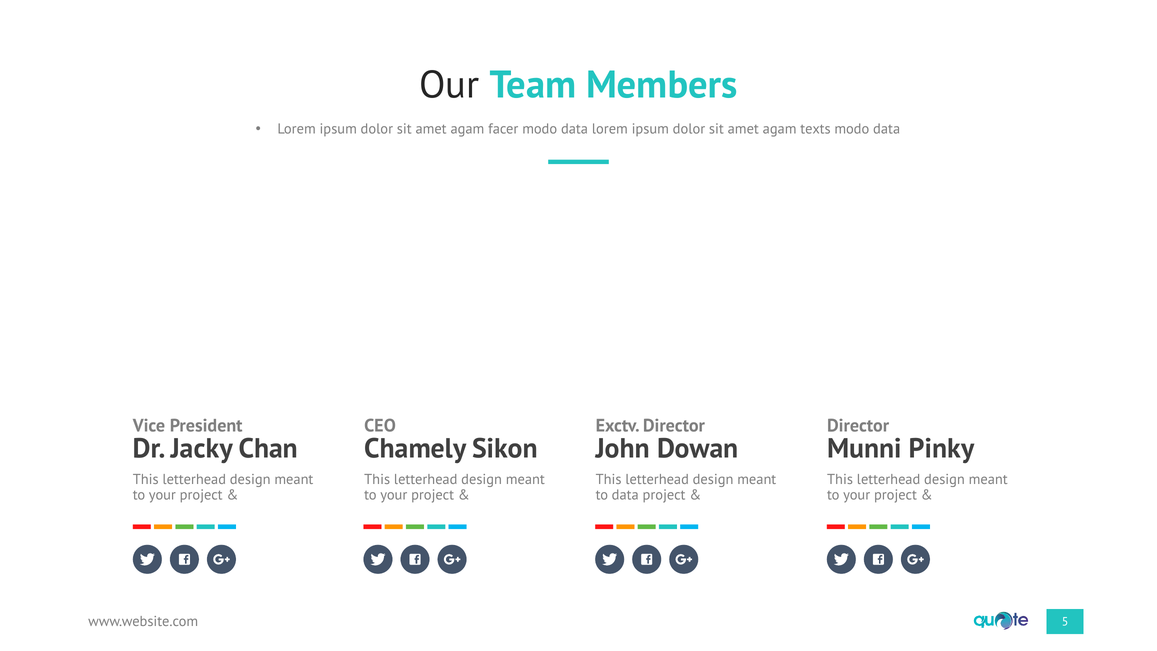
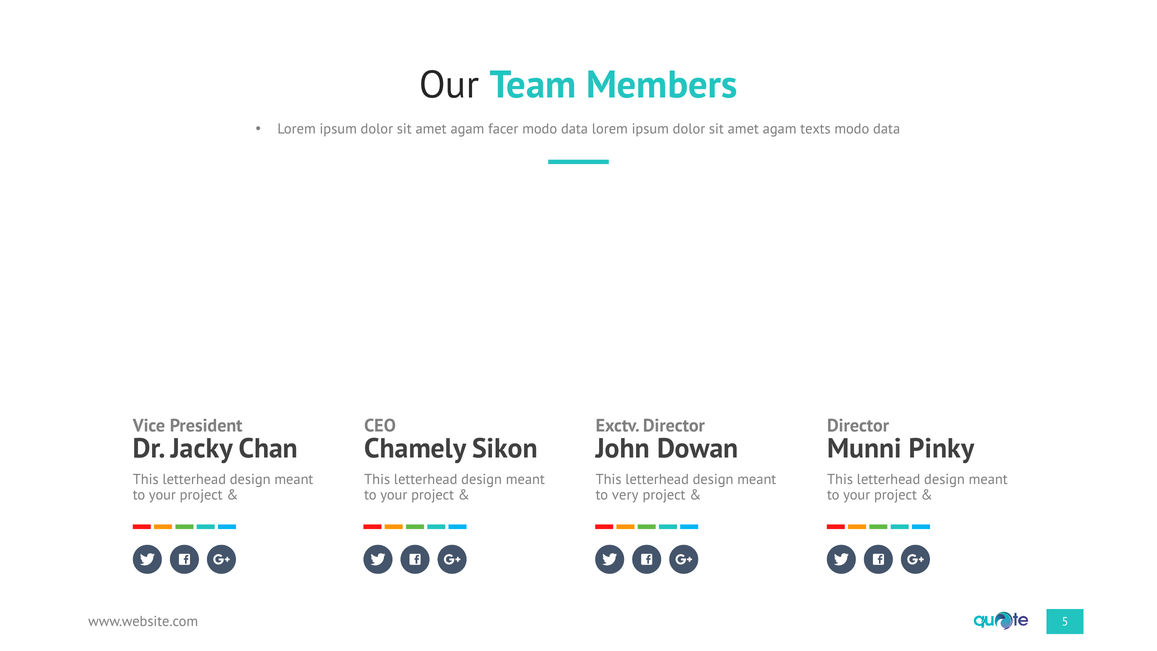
to data: data -> very
